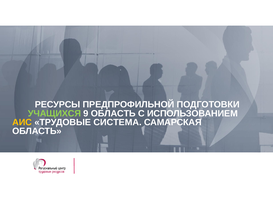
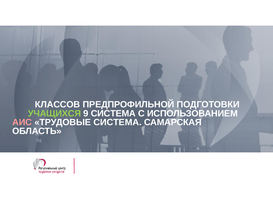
РЕСУРСЫ: РЕСУРСЫ -> КЛАССОВ
9 ОБЛАСТЬ: ОБЛАСТЬ -> СИСТЕМА
АИС colour: yellow -> pink
